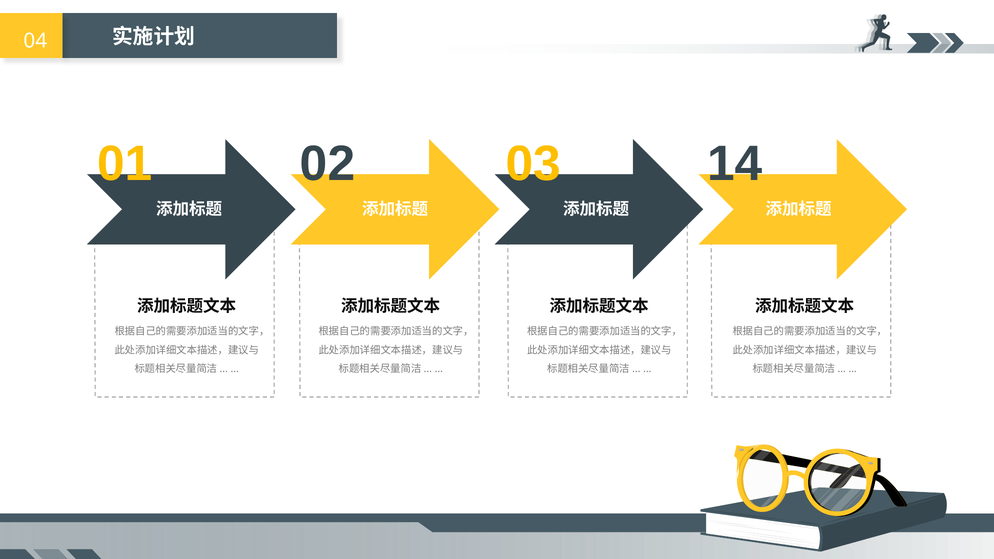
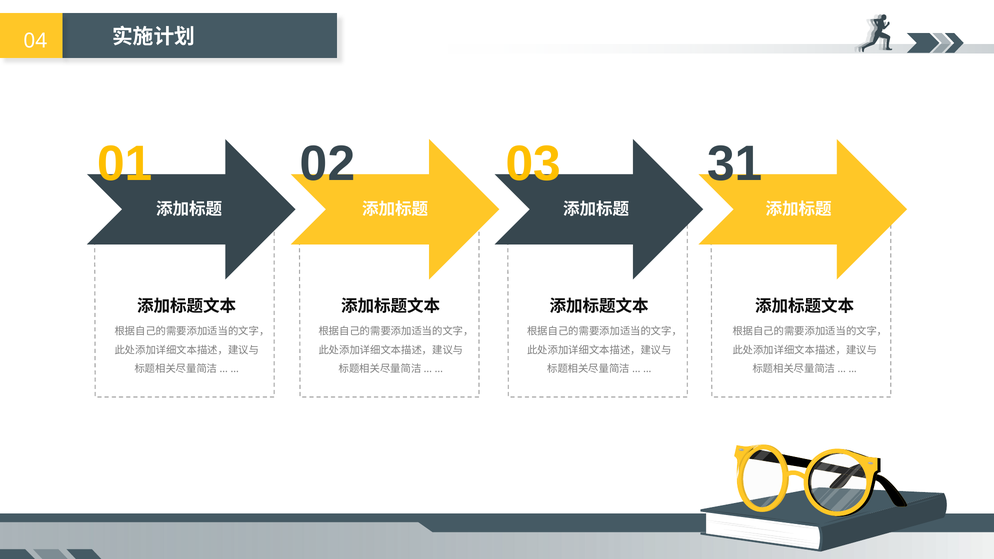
14: 14 -> 31
